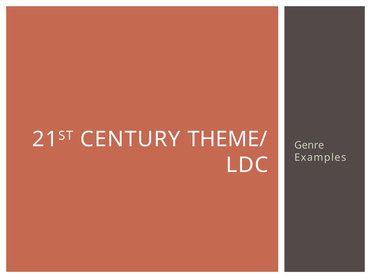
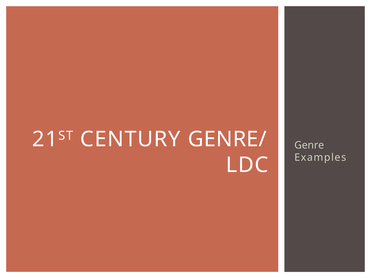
THEME/: THEME/ -> GENRE/
